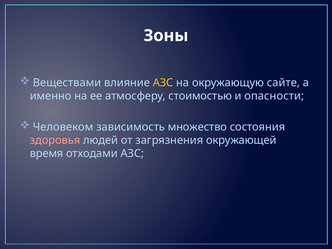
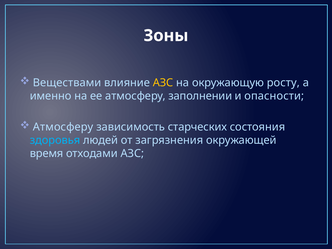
сайте: сайте -> росту
стоимостью: стоимостью -> заполнении
Человеком at (63, 127): Человеком -> Атмосферу
множество: множество -> старческих
здоровья colour: pink -> light blue
